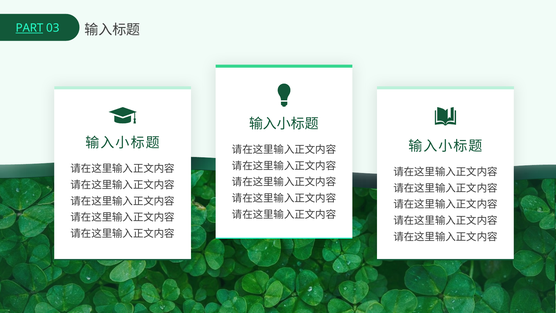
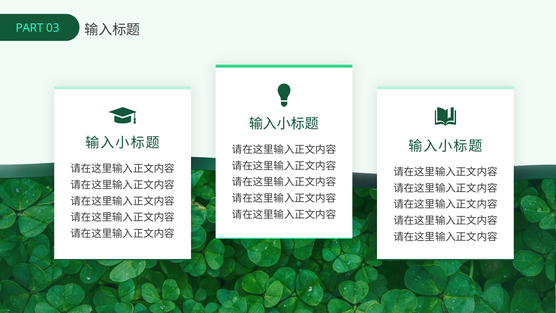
PART underline: present -> none
